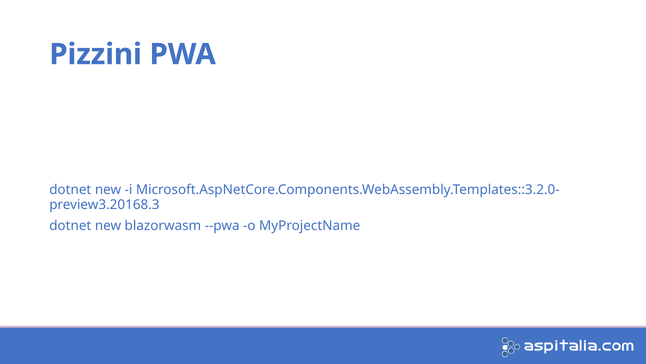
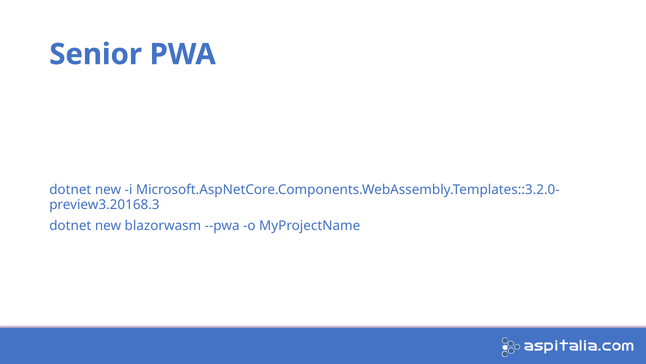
Pizzini: Pizzini -> Senior
